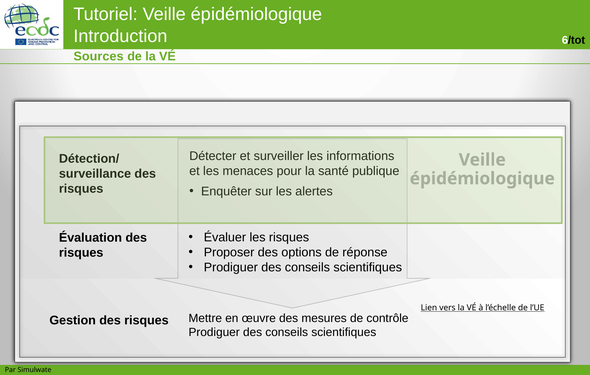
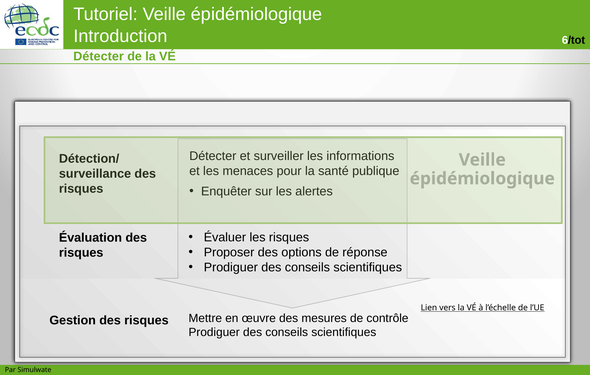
Sources at (99, 56): Sources -> Détecter
